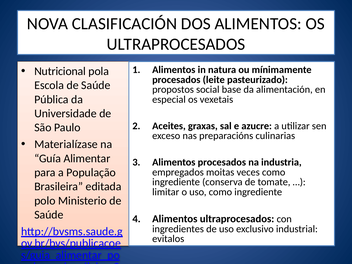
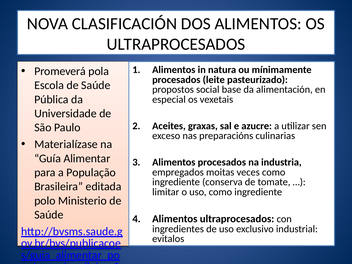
Nutricional: Nutricional -> Promeverá
